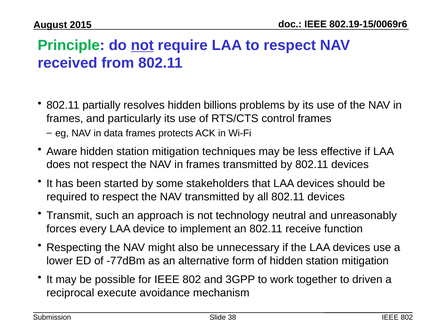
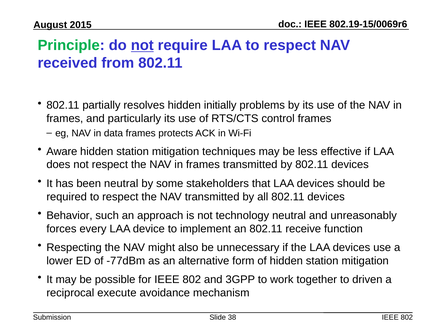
billions: billions -> initially
been started: started -> neutral
Transmit: Transmit -> Behavior
